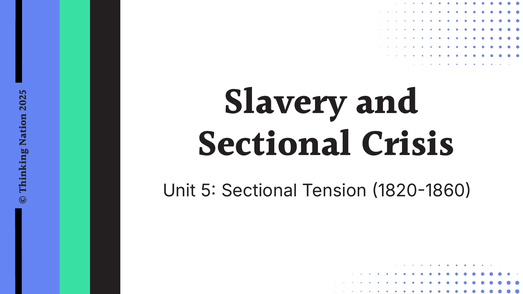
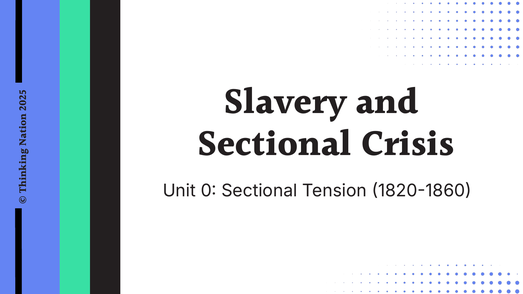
Unit 5: 5 -> 0
